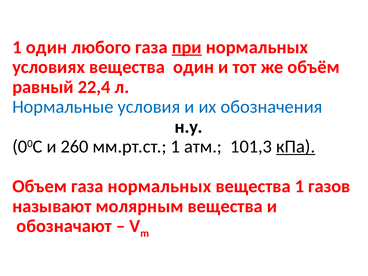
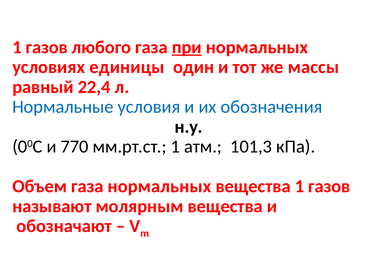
один at (47, 47): один -> газов
условиях вещества: вещества -> единицы
объём: объём -> массы
260: 260 -> 770
кПа underline: present -> none
